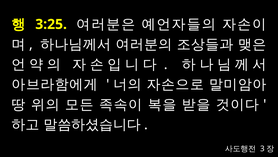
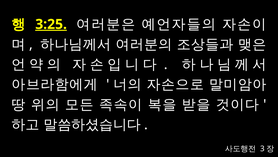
3:25 underline: none -> present
